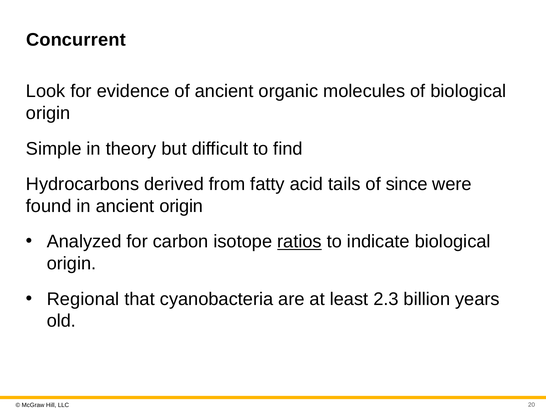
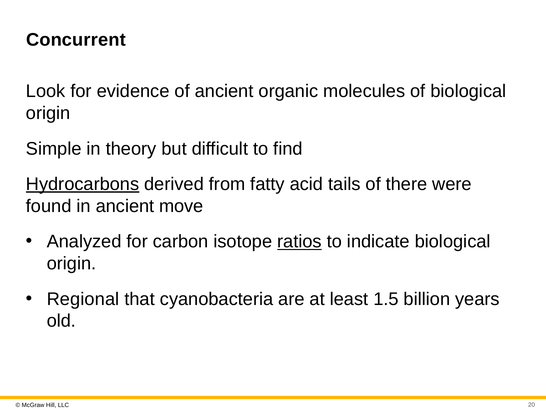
Hydrocarbons underline: none -> present
since: since -> there
ancient origin: origin -> move
2.3: 2.3 -> 1.5
